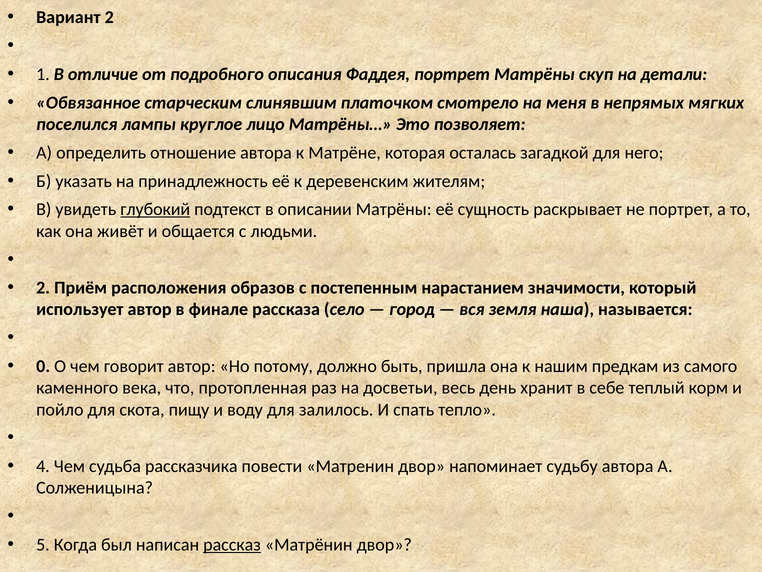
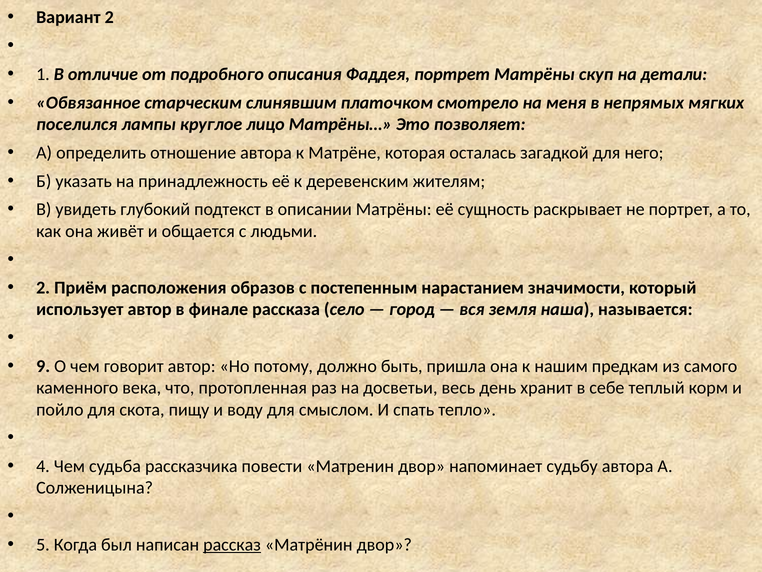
глубокий underline: present -> none
0: 0 -> 9
залилось: залилось -> смыслом
